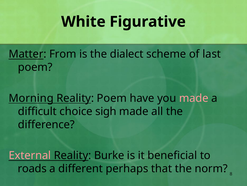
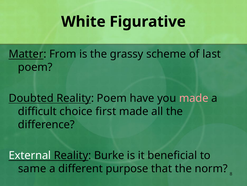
dialect: dialect -> grassy
Morning: Morning -> Doubted
sigh: sigh -> first
External colour: pink -> white
roads: roads -> same
perhaps: perhaps -> purpose
